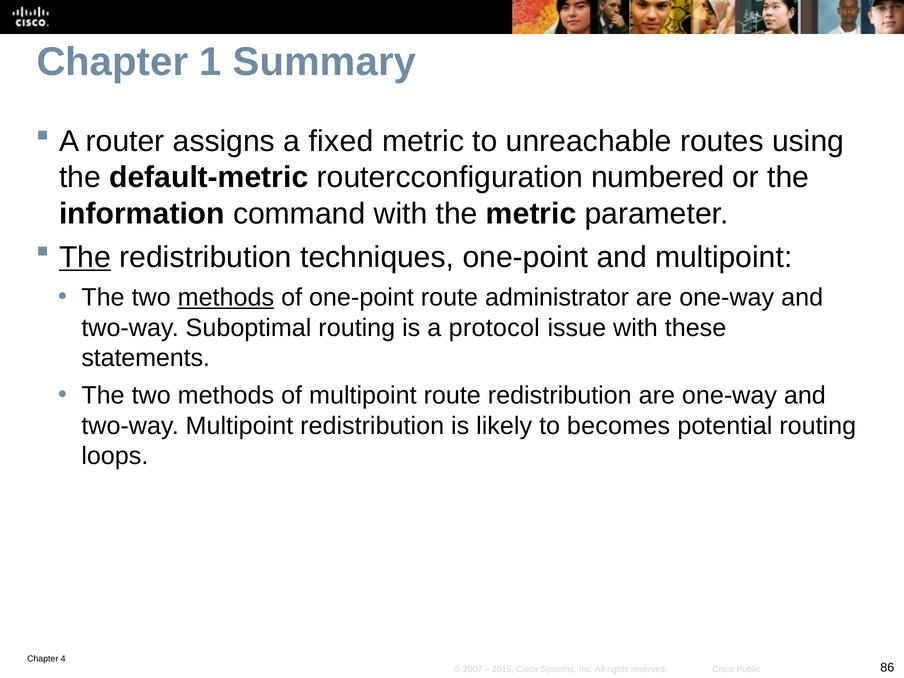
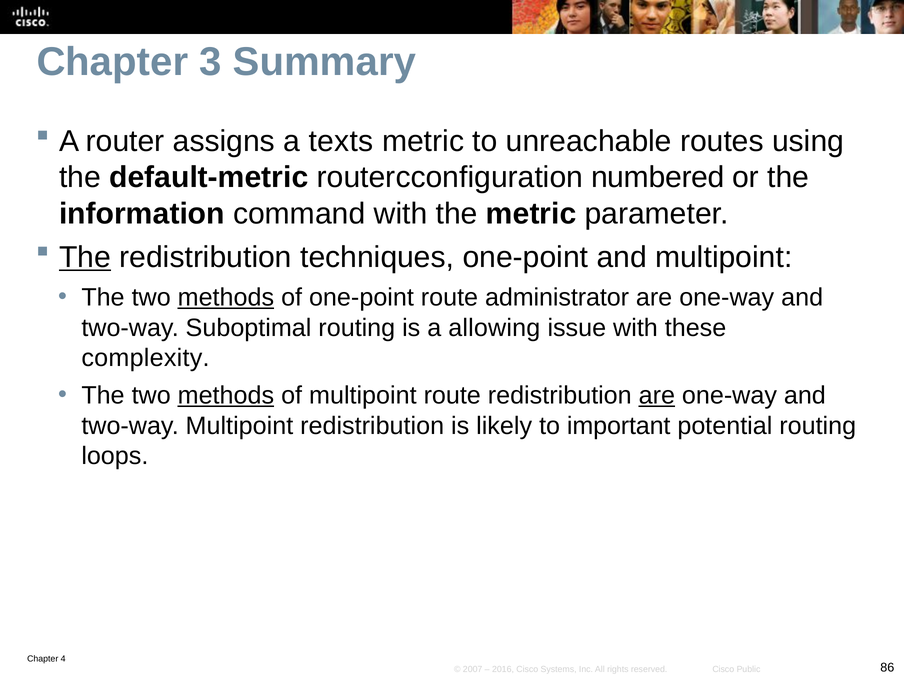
1: 1 -> 3
fixed: fixed -> texts
protocol: protocol -> allowing
statements: statements -> complexity
methods at (226, 396) underline: none -> present
are at (657, 396) underline: none -> present
becomes: becomes -> important
